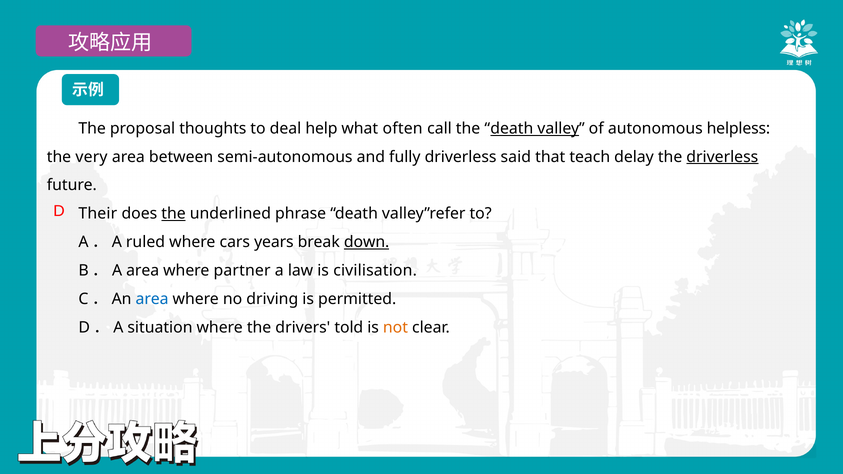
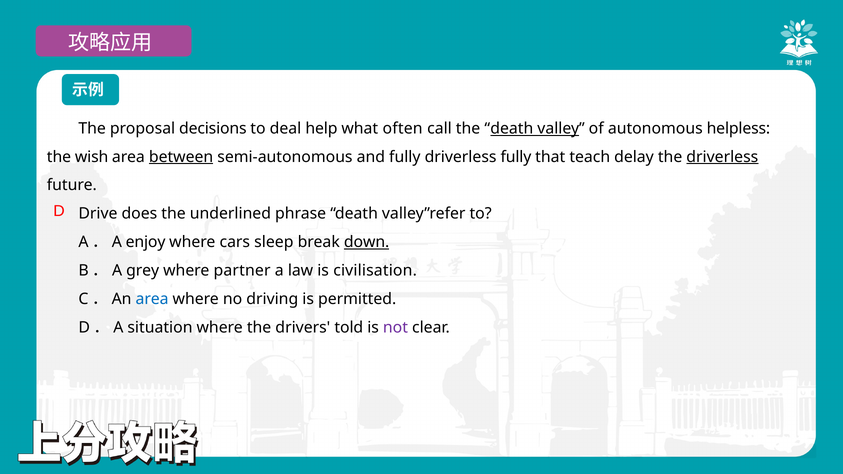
thoughts: thoughts -> decisions
very: very -> wish
between underline: none -> present
driverless said: said -> fully
Their: Their -> Drive
the at (174, 214) underline: present -> none
ruled: ruled -> enjoy
years: years -> sleep
B．A area: area -> grey
not colour: orange -> purple
